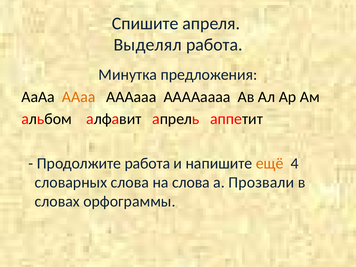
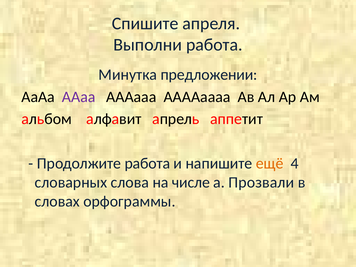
Выделял: Выделял -> Выполни
предложения: предложения -> предложении
ААаа at (79, 97) colour: orange -> purple
на слова: слова -> числе
